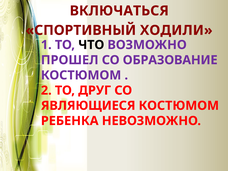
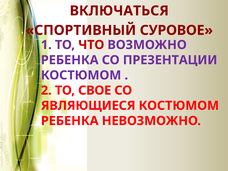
ХОДИЛИ: ХОДИЛИ -> СУРОВОЕ
ЧТО colour: black -> red
ПРОШЕЛ at (70, 60): ПРОШЕЛ -> РЕБЕНКА
ОБРАЗОВАНИЕ: ОБРАЗОВАНИЕ -> ПРЕЗЕНТАЦИИ
ДРУГ: ДРУГ -> СВОЕ
